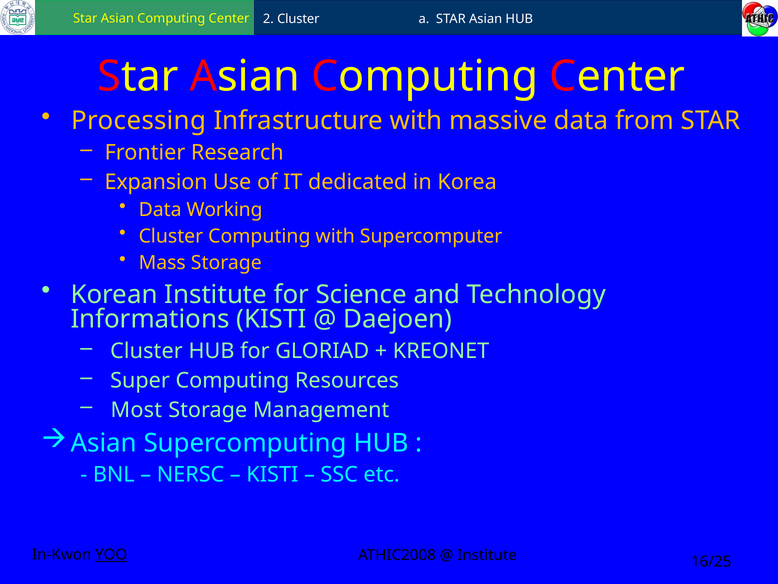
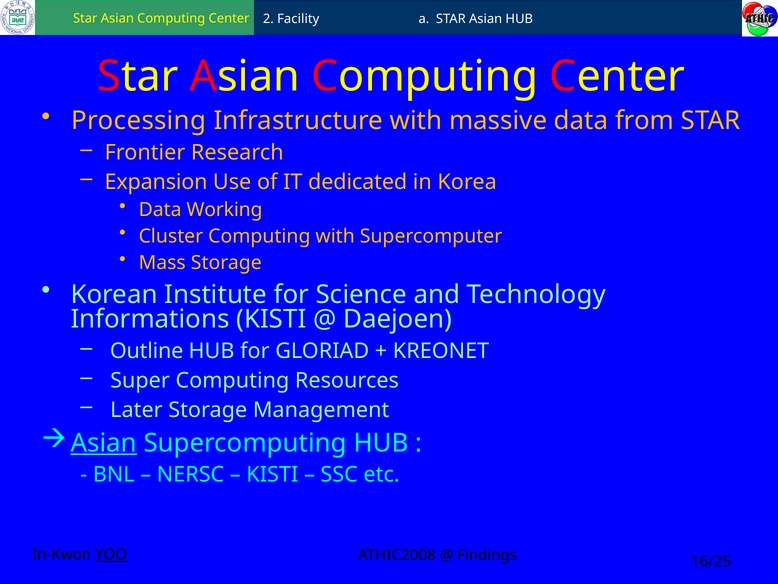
2 Cluster: Cluster -> Facility
Cluster at (146, 351): Cluster -> Outline
Most: Most -> Later
Asian at (104, 443) underline: none -> present
Institute at (487, 555): Institute -> Findings
